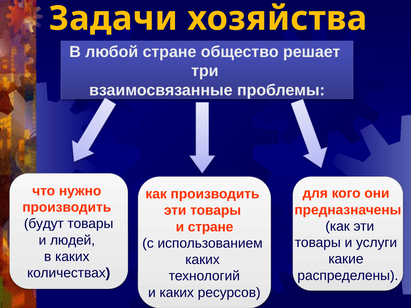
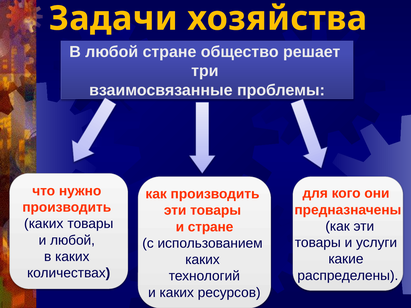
будут at (44, 224): будут -> каких
и людей: людей -> любой
